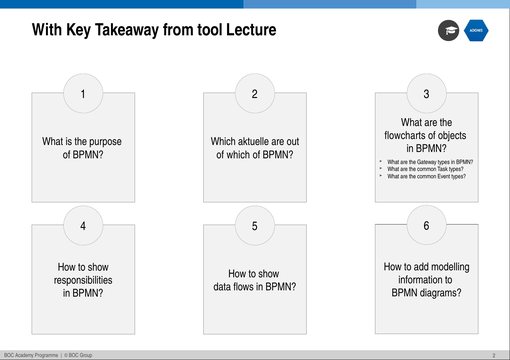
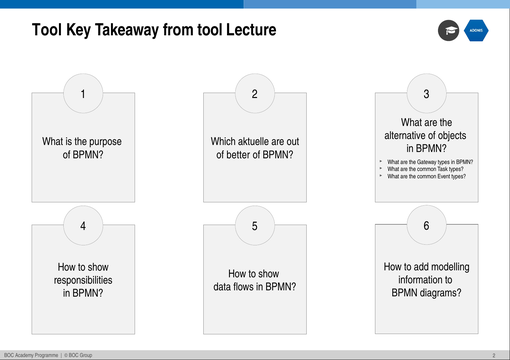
With at (47, 30): With -> Tool
flowcharts: flowcharts -> alternative
of which: which -> better
